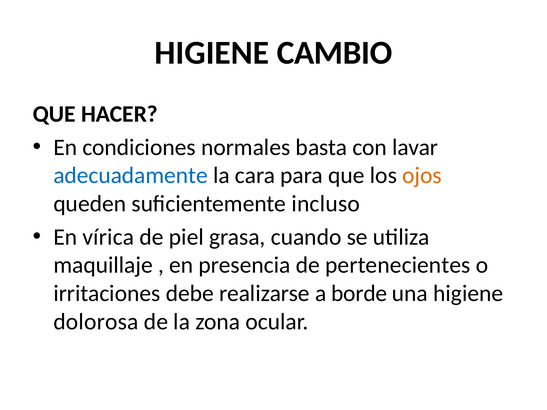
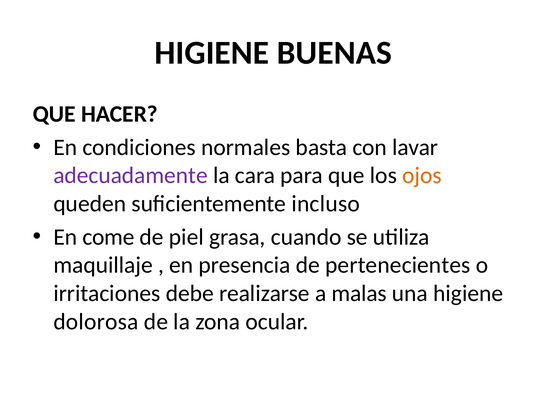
CAMBIO: CAMBIO -> BUENAS
adecuadamente colour: blue -> purple
vírica: vírica -> come
borde: borde -> malas
